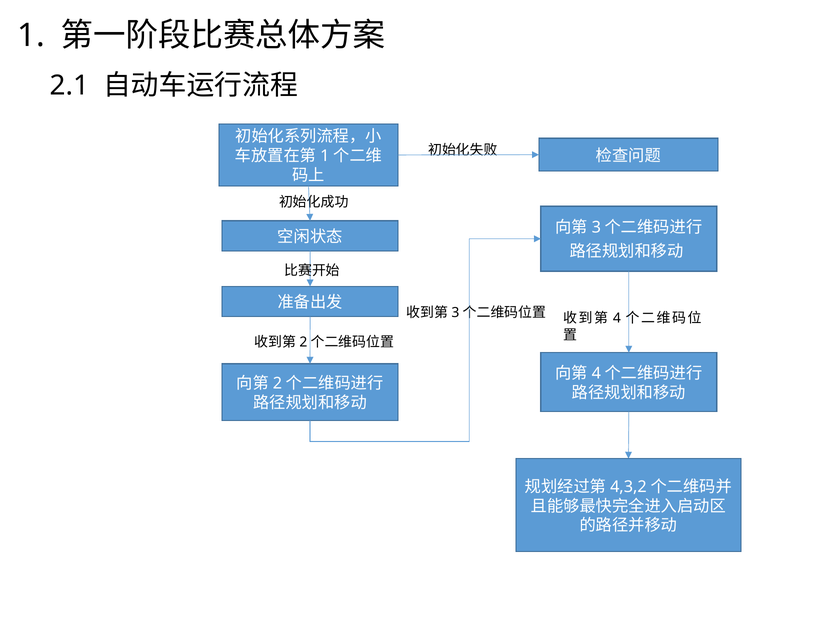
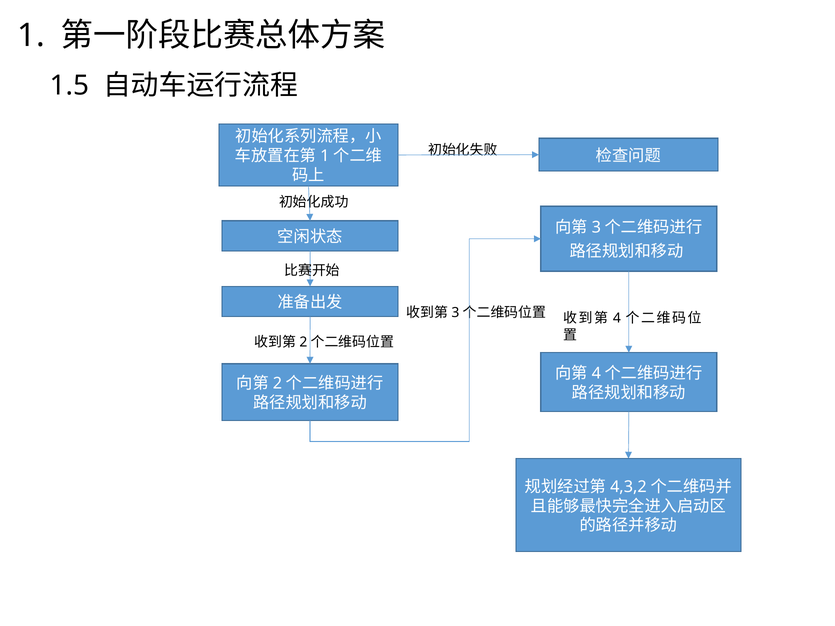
2.1: 2.1 -> 1.5
